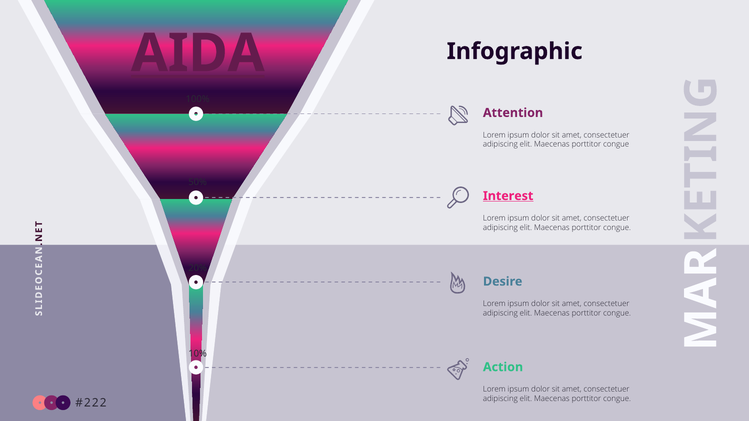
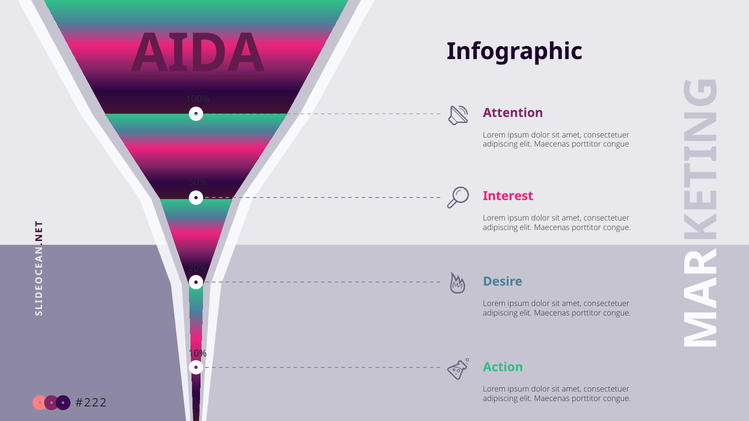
Interest underline: present -> none
